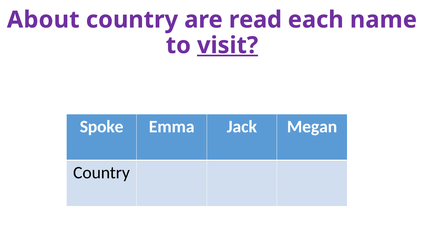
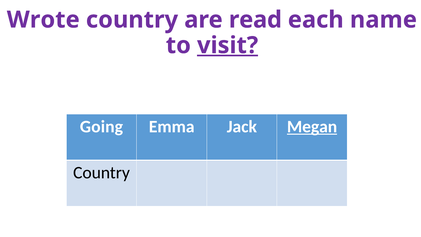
About: About -> Wrote
Spoke: Spoke -> Going
Megan underline: none -> present
